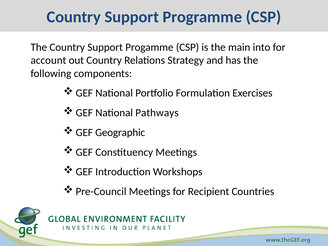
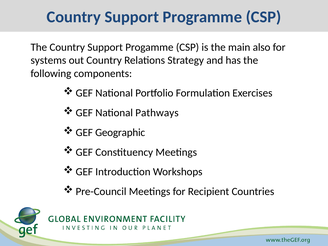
into: into -> also
account: account -> systems
